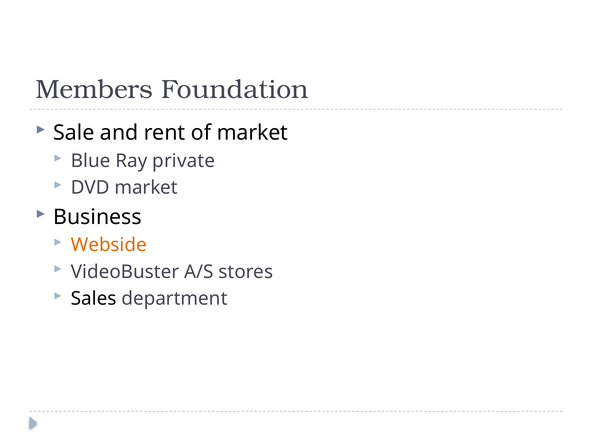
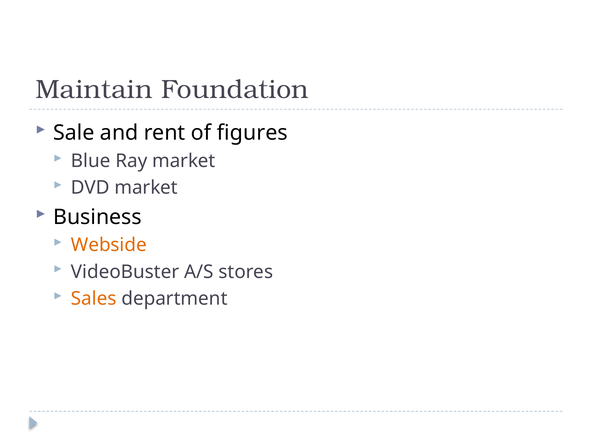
Members: Members -> Maintain
of market: market -> figures
Ray private: private -> market
Sales colour: black -> orange
